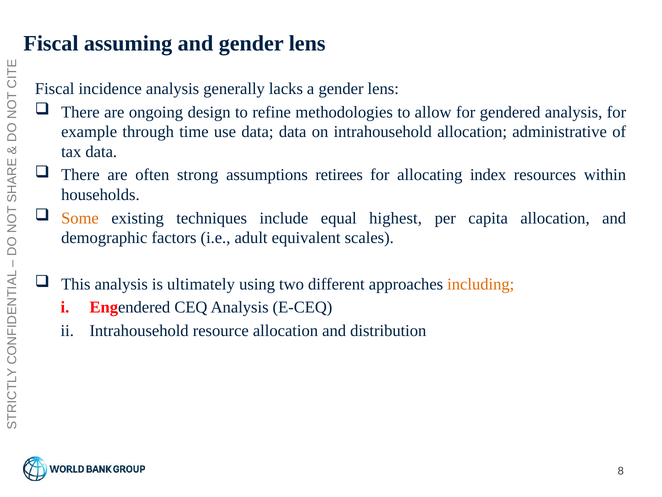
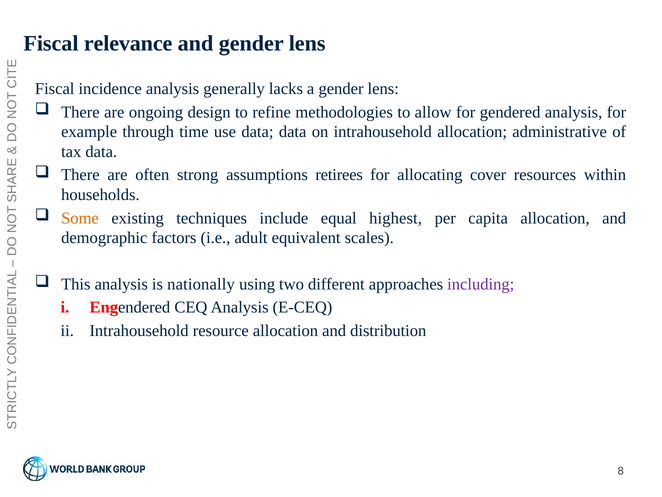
assuming: assuming -> relevance
index: index -> cover
ultimately: ultimately -> nationally
including colour: orange -> purple
